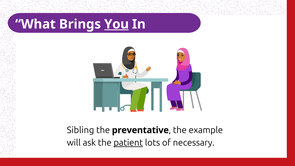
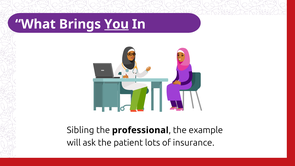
preventative: preventative -> professional
patient underline: present -> none
necessary: necessary -> insurance
